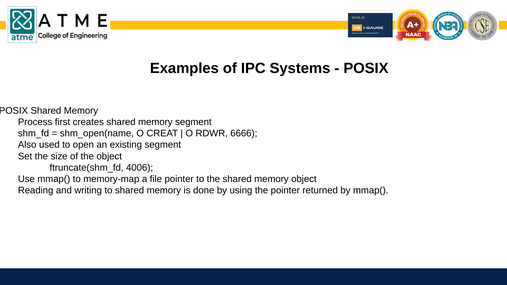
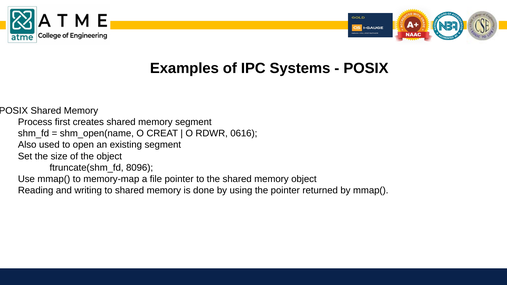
6666: 6666 -> 0616
4006: 4006 -> 8096
